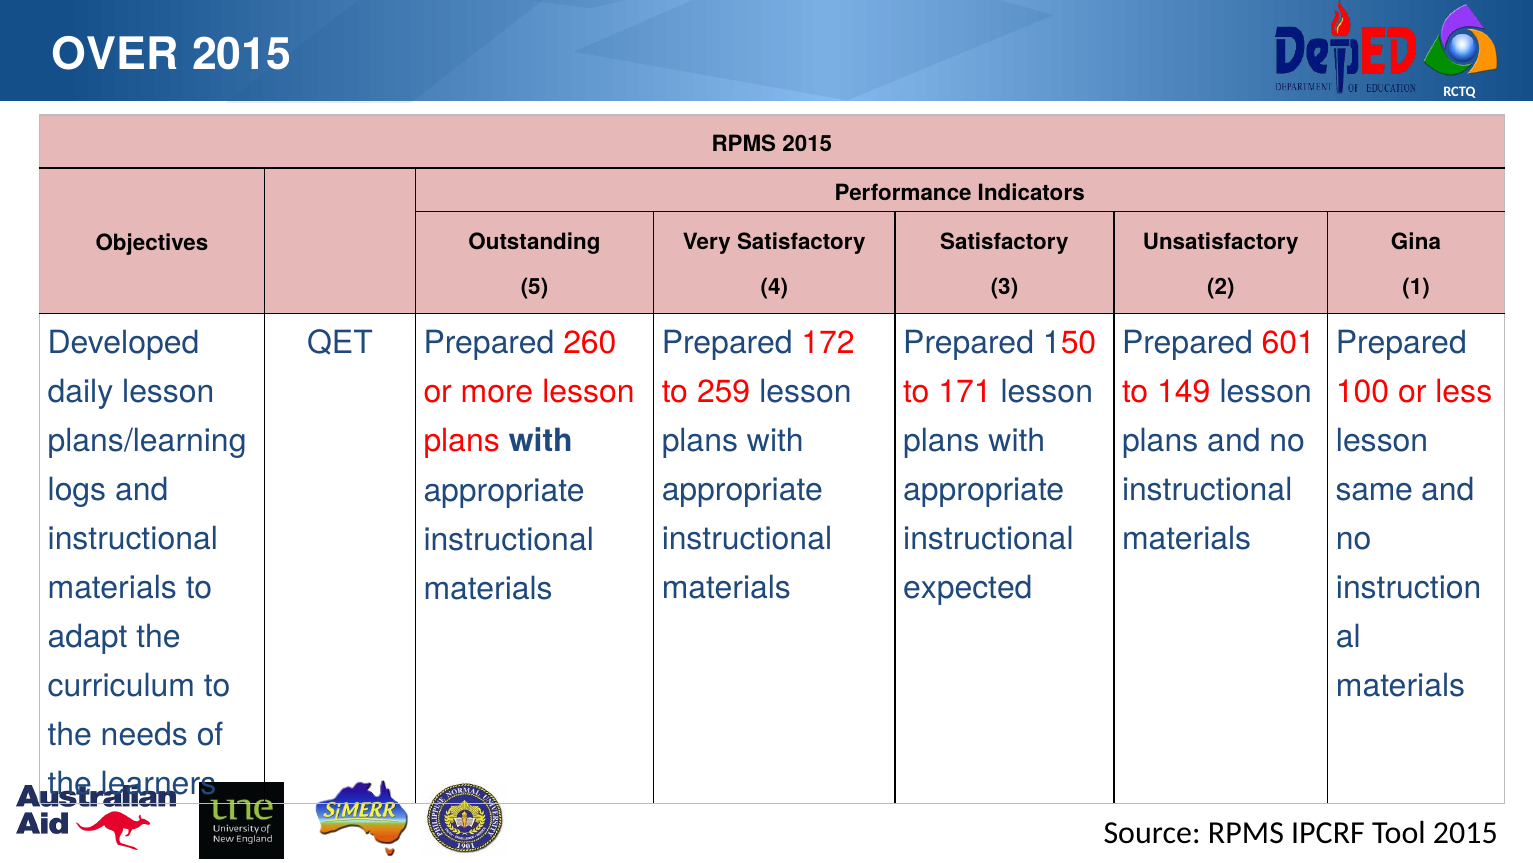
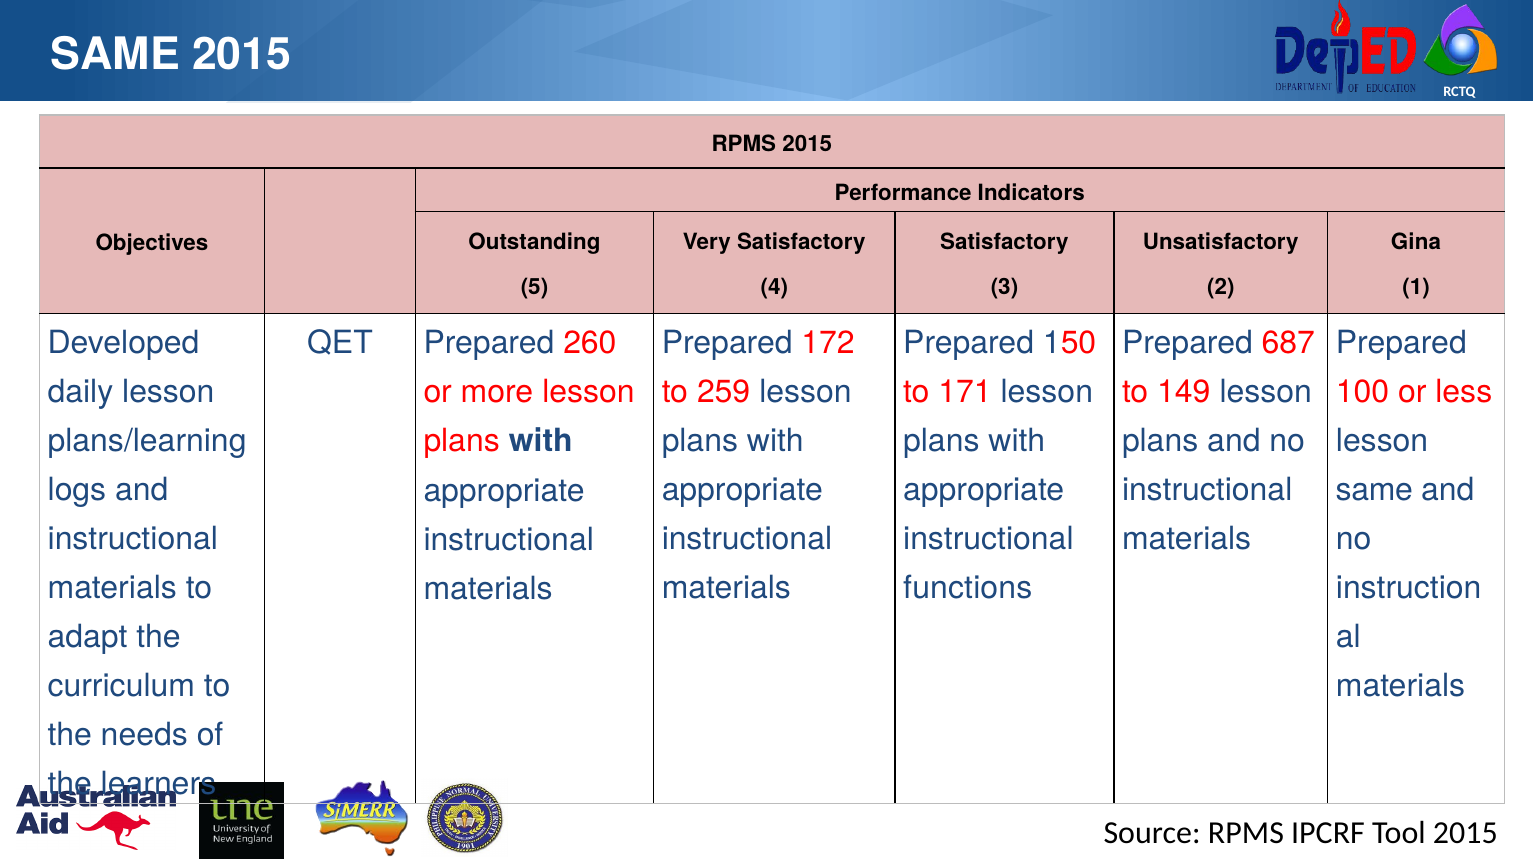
OVER at (115, 55): OVER -> SAME
601: 601 -> 687
expected: expected -> functions
